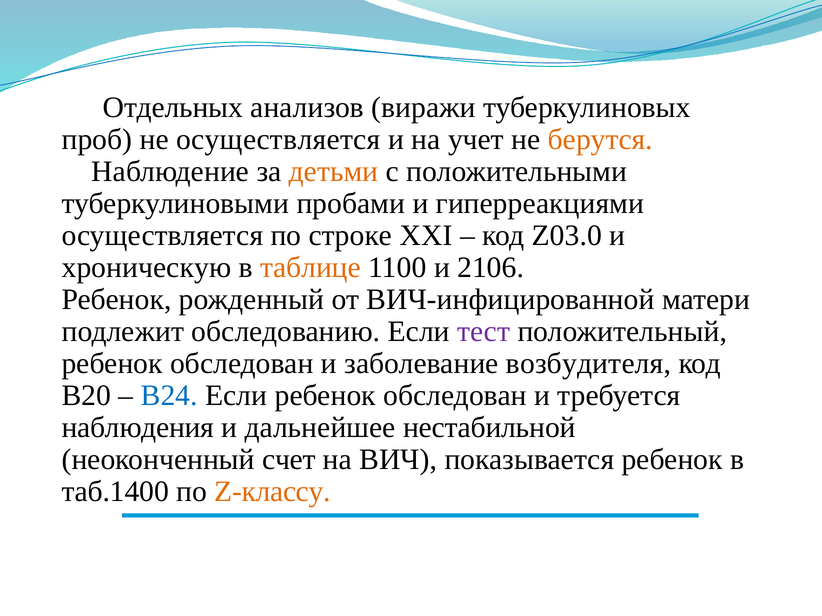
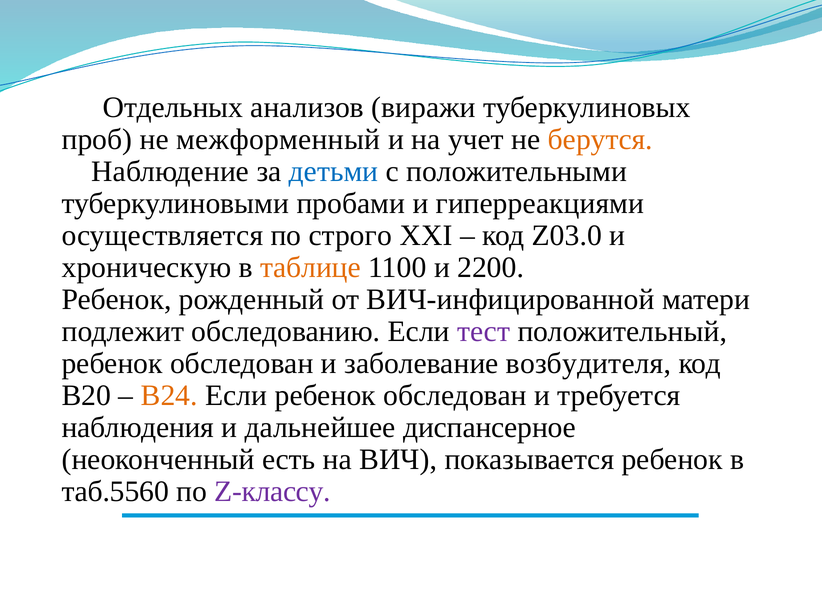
не осуществляется: осуществляется -> межформенный
детьми colour: orange -> blue
строке: строке -> строго
2106: 2106 -> 2200
В24 colour: blue -> orange
нестабильной: нестабильной -> диспансерное
счет: счет -> есть
таб.1400: таб.1400 -> таб.5560
Z-классу colour: orange -> purple
